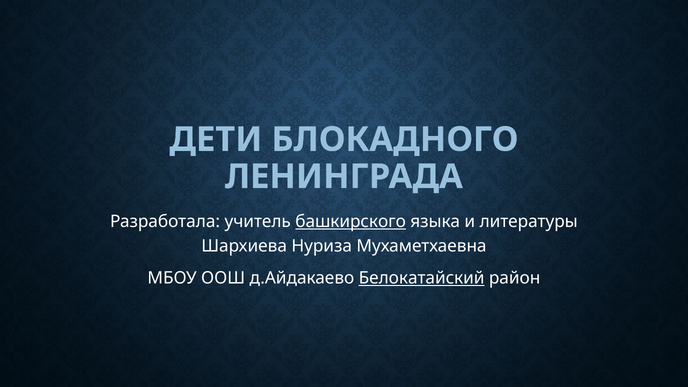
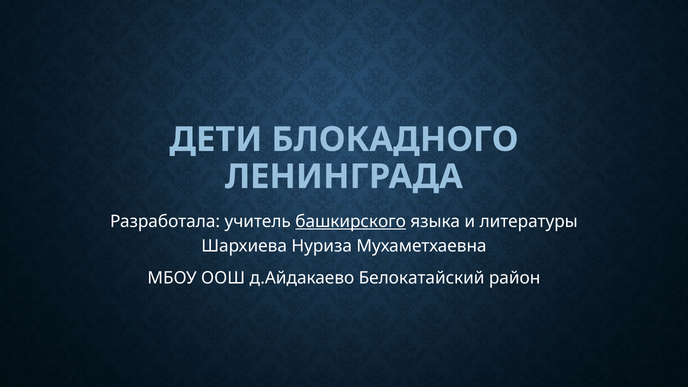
Белокатайский underline: present -> none
